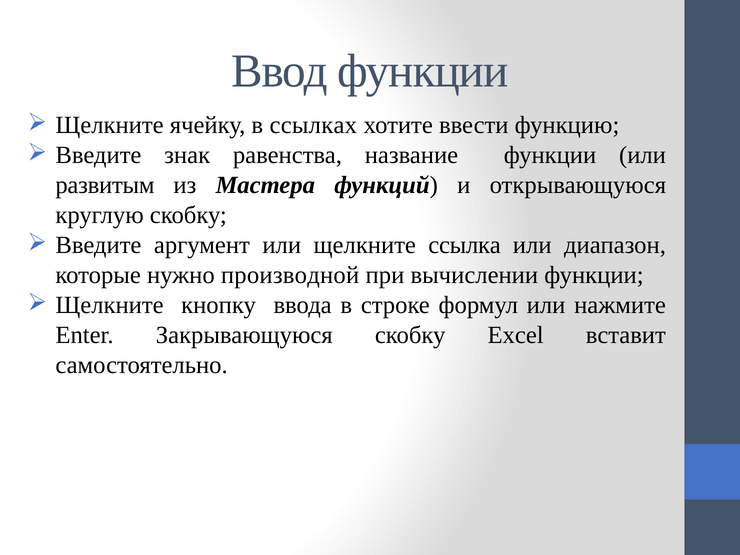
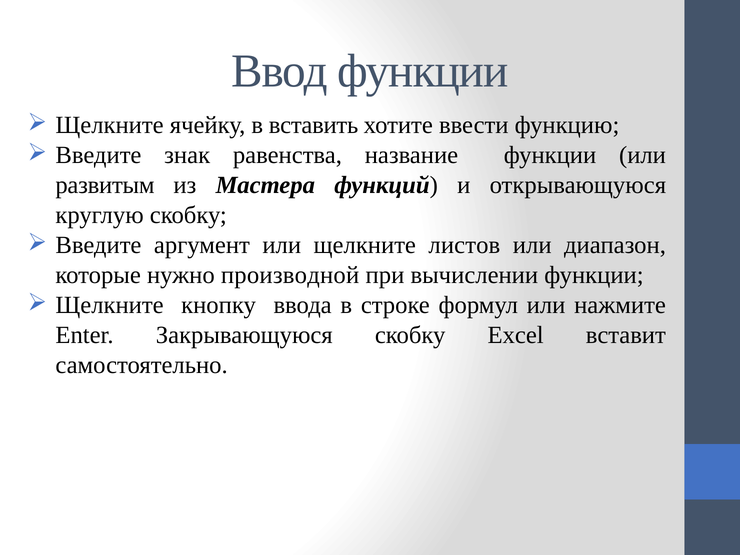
ссылках: ссылках -> вставить
ссылка: ссылка -> листов
